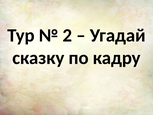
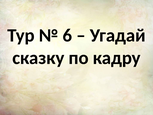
2: 2 -> 6
